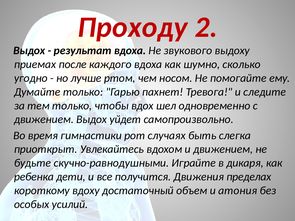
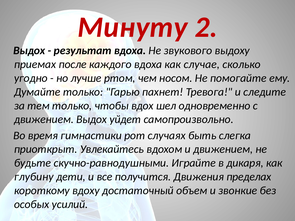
Проходу: Проходу -> Минуту
шумно: шумно -> случае
ребенка: ребенка -> глубину
атония: атония -> звонкие
